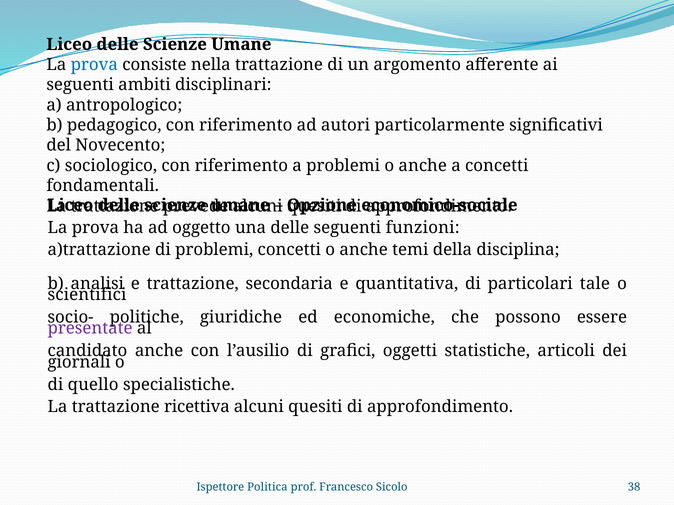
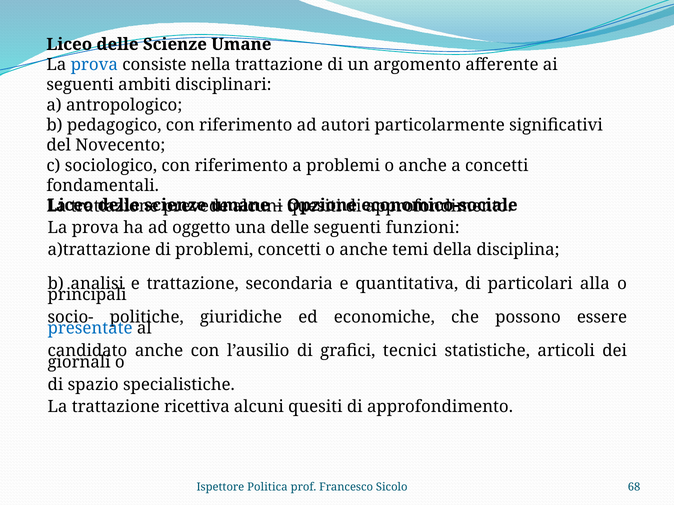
tale: tale -> alla
scientifici: scientifici -> principali
presentate colour: purple -> blue
oggetti: oggetti -> tecnici
quello: quello -> spazio
38: 38 -> 68
